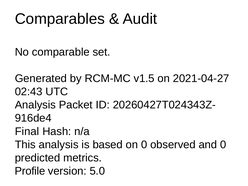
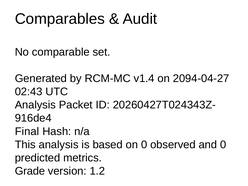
v1.5: v1.5 -> v1.4
2021-04-27: 2021-04-27 -> 2094-04-27
Profile: Profile -> Grade
5.0: 5.0 -> 1.2
